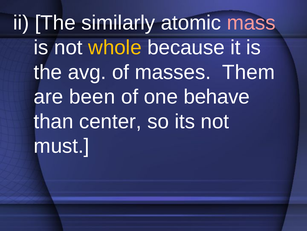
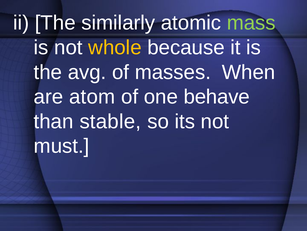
mass colour: pink -> light green
Them: Them -> When
been: been -> atom
center: center -> stable
